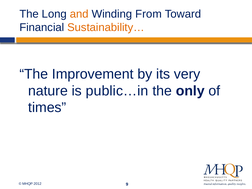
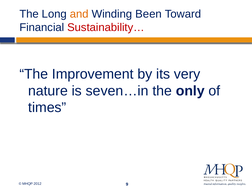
From: From -> Been
Sustainability… colour: orange -> red
public…in: public…in -> seven…in
